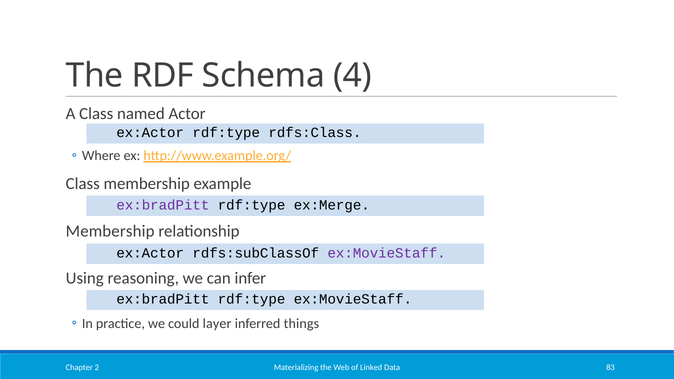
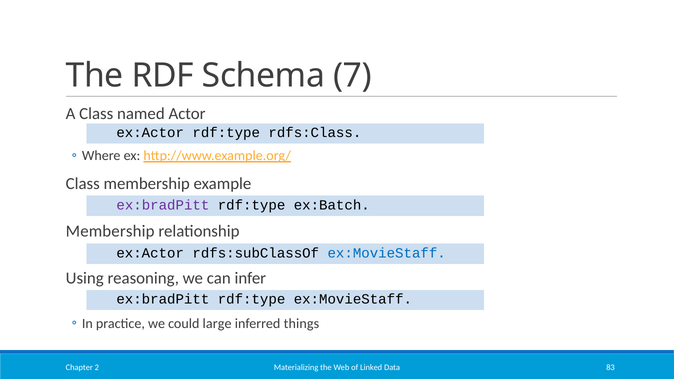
4: 4 -> 7
ex:Merge: ex:Merge -> ex:Batch
ex:MovieStaff at (387, 253) colour: purple -> blue
layer: layer -> large
